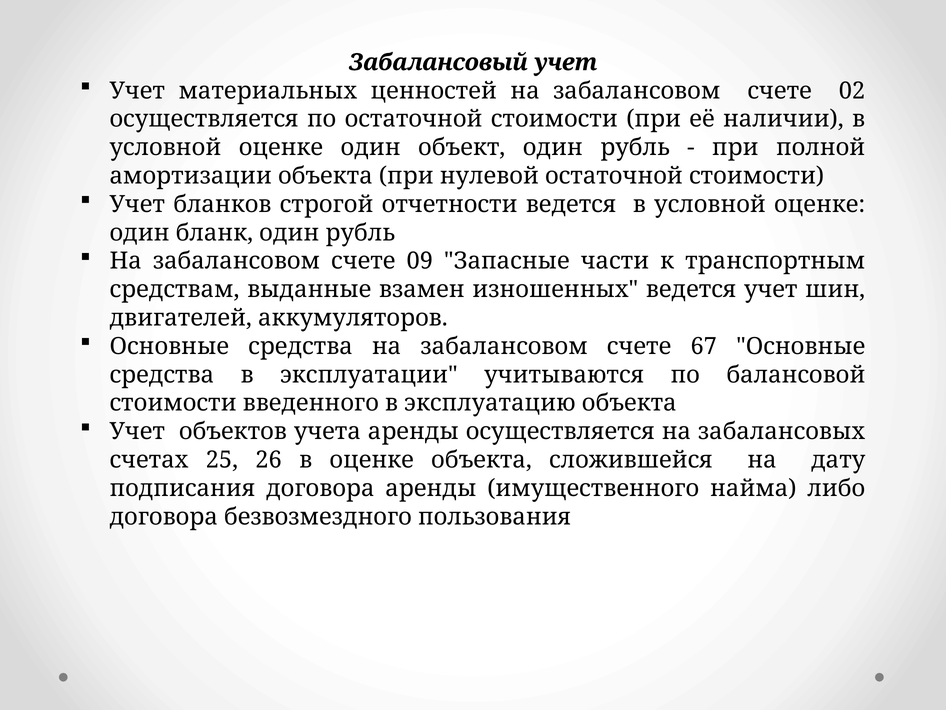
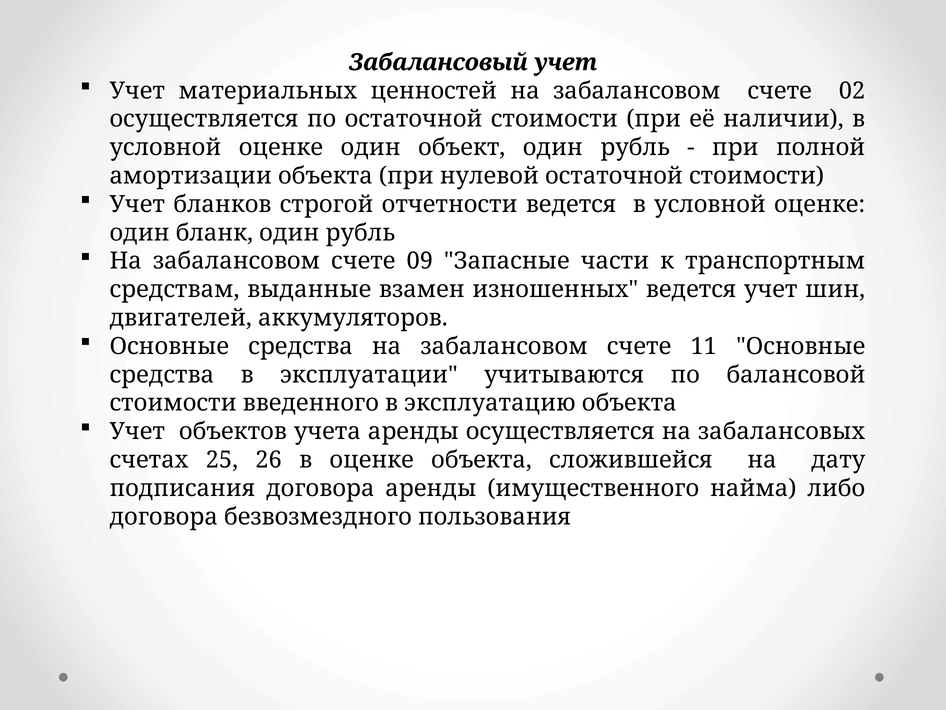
67: 67 -> 11
